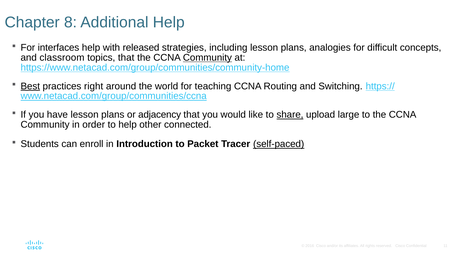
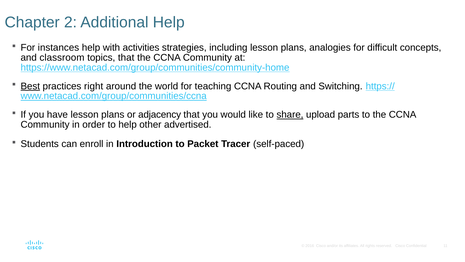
8: 8 -> 2
interfaces: interfaces -> instances
released: released -> activities
Community at (207, 58) underline: present -> none
large: large -> parts
connected: connected -> advertised
self-paced underline: present -> none
